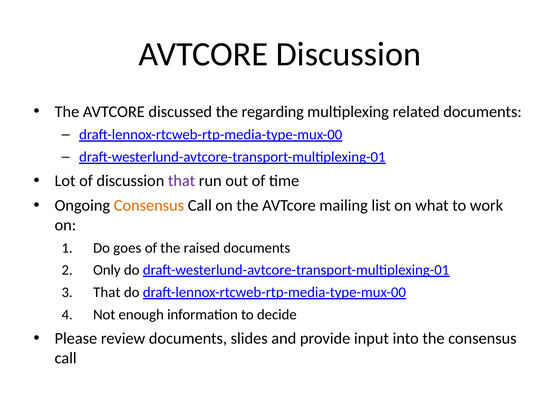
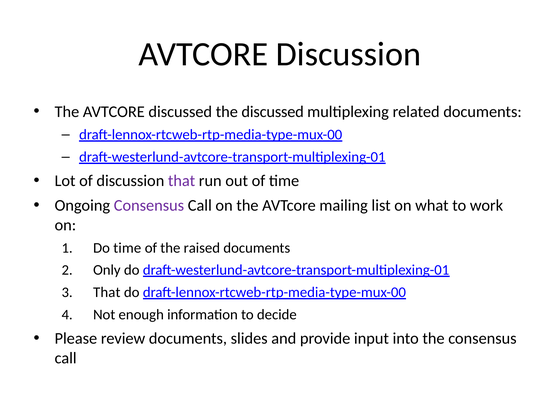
the regarding: regarding -> discussed
Consensus at (149, 205) colour: orange -> purple
Do goes: goes -> time
